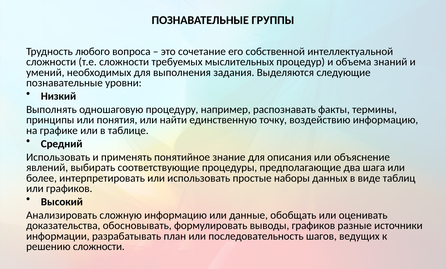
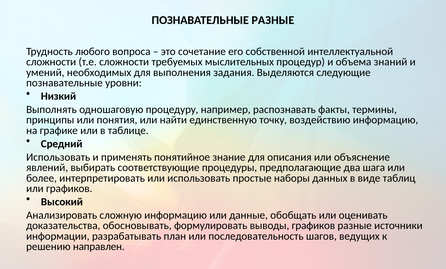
ПОЗНАВАТЕЛЬНЫЕ ГРУППЫ: ГРУППЫ -> РАЗНЫЕ
решению сложности: сложности -> направлен
